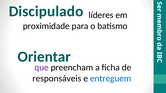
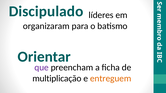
proximidade: proximidade -> organizaram
responsáveis: responsáveis -> multiplicação
entreguem colour: blue -> orange
